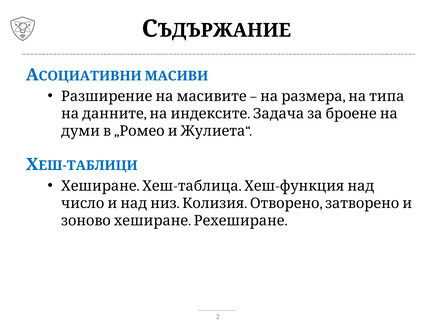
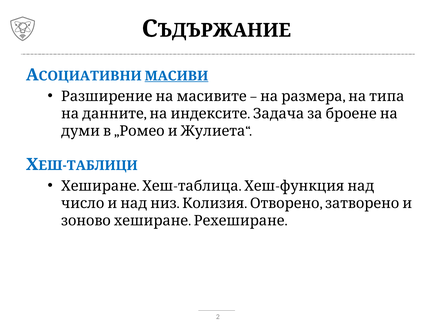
МАСИВИ underline: none -> present
